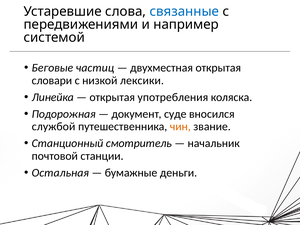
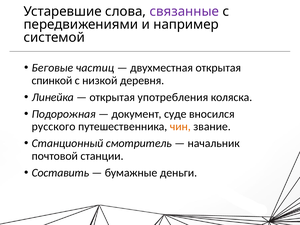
связанные colour: blue -> purple
словари: словари -> спинкой
лексики: лексики -> деревня
службой: службой -> русского
Остальная: Остальная -> Составить
